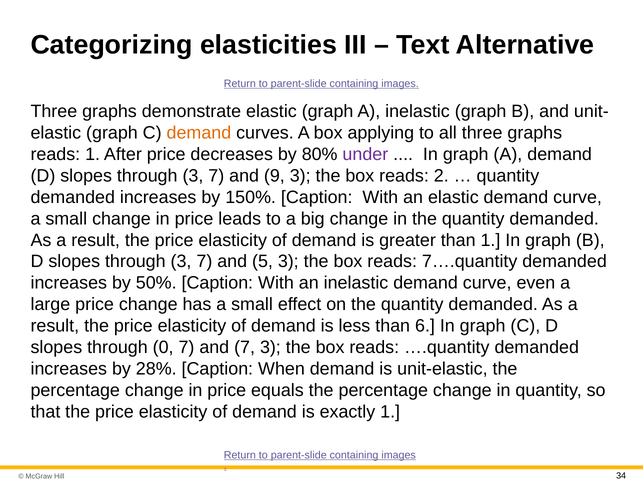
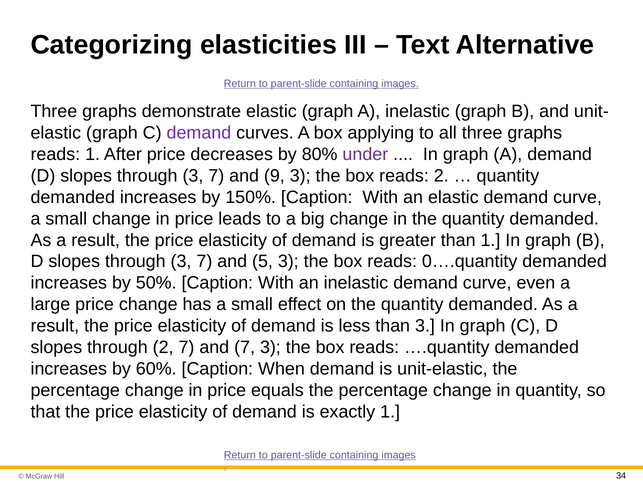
demand at (199, 133) colour: orange -> purple
7….quantity: 7….quantity -> 0….quantity
than 6: 6 -> 3
through 0: 0 -> 2
28%: 28% -> 60%
